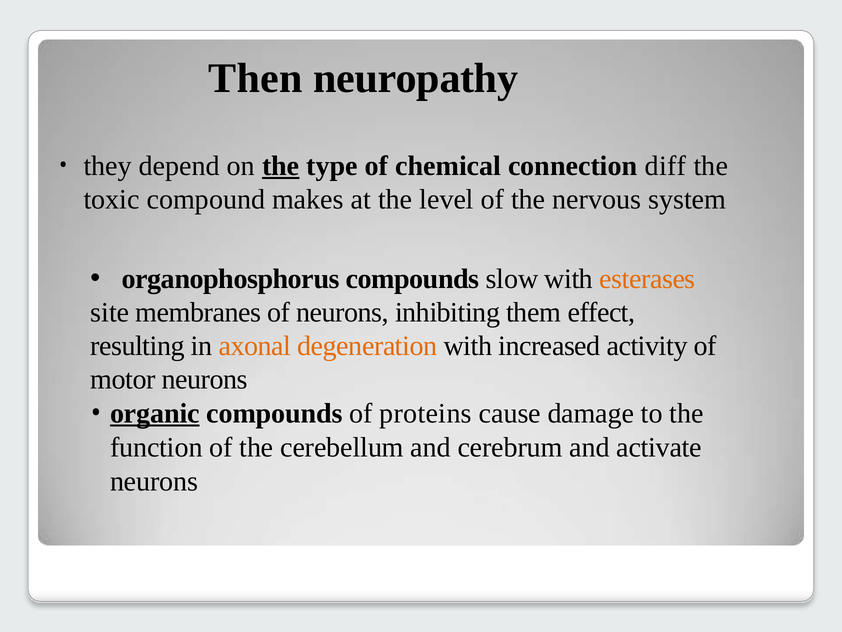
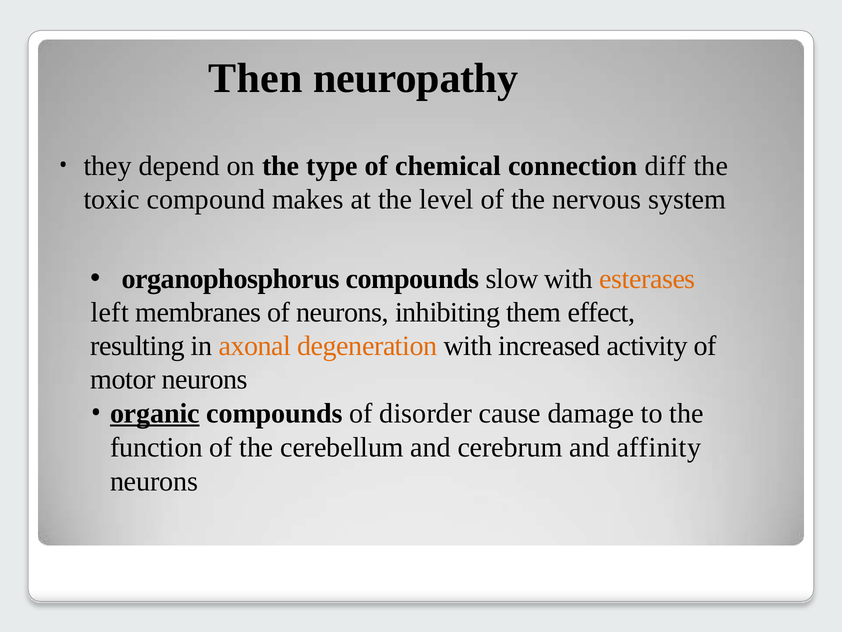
the at (281, 166) underline: present -> none
site: site -> left
proteins: proteins -> disorder
activate: activate -> affinity
